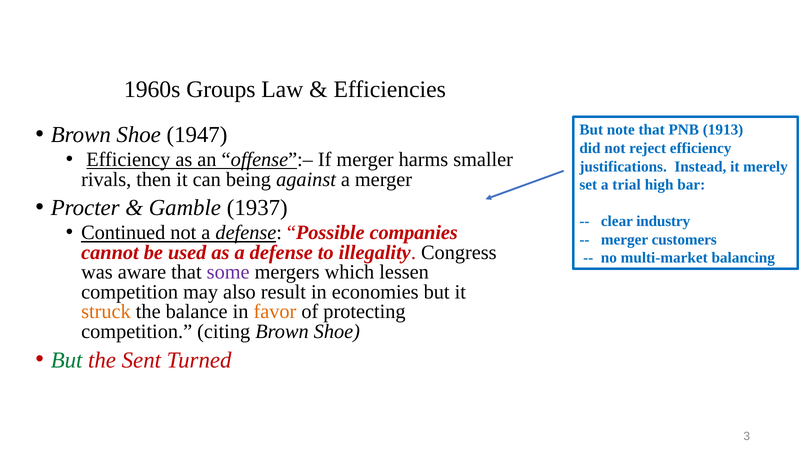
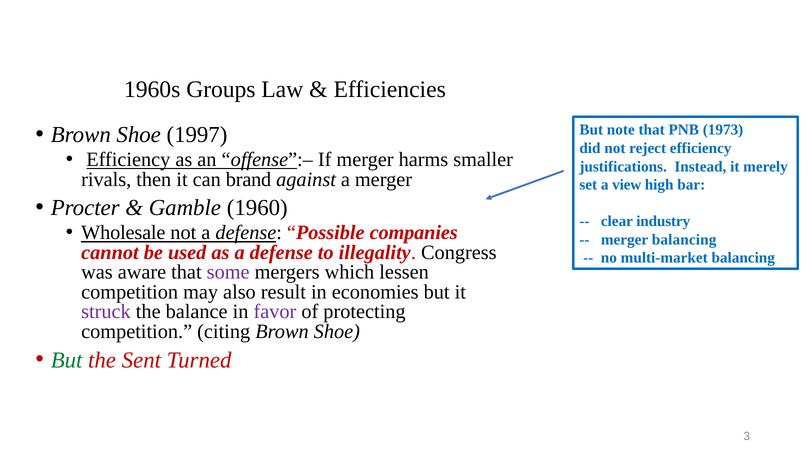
1947: 1947 -> 1997
1913: 1913 -> 1973
being: being -> brand
trial: trial -> view
1937: 1937 -> 1960
Continued: Continued -> Wholesale
merger customers: customers -> balancing
struck colour: orange -> purple
favor colour: orange -> purple
